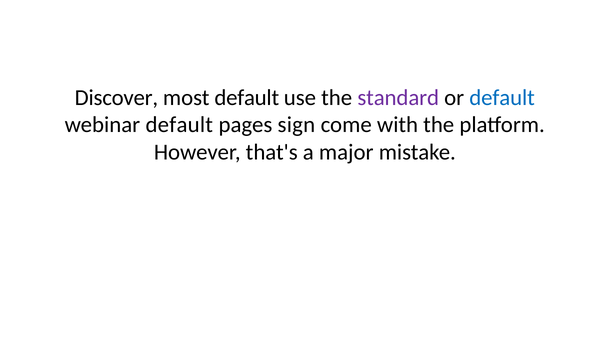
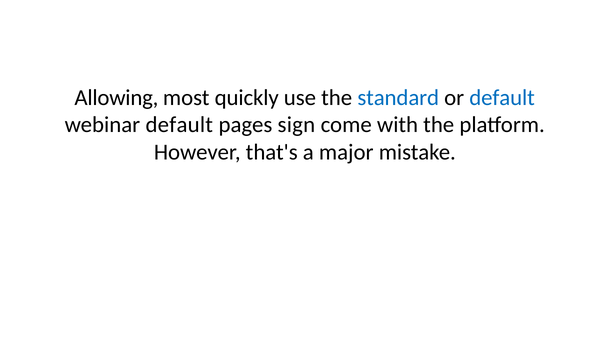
Discover: Discover -> Allowing
most default: default -> quickly
standard colour: purple -> blue
